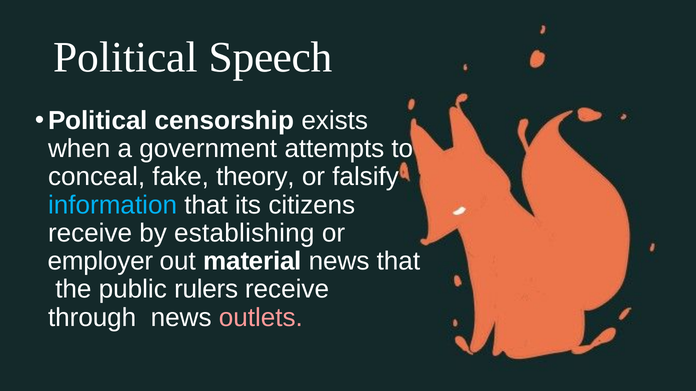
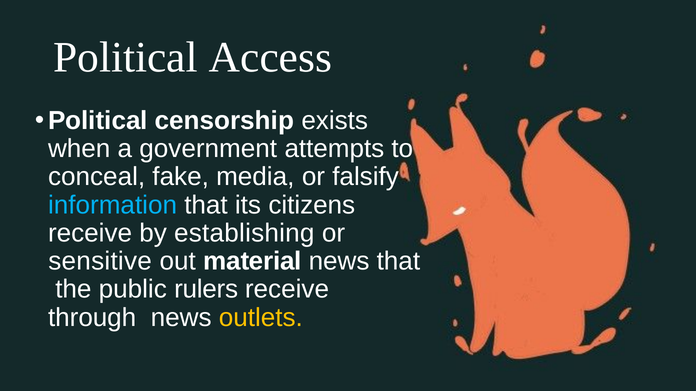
Speech: Speech -> Access
theory: theory -> media
employer: employer -> sensitive
outlets colour: pink -> yellow
